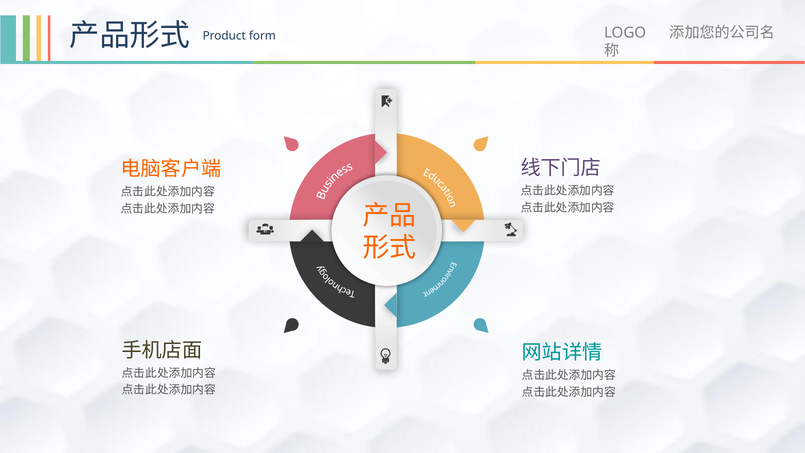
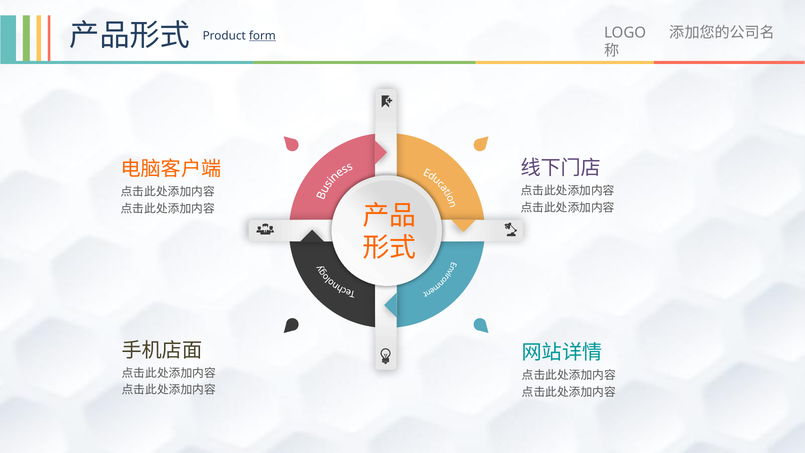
form underline: none -> present
